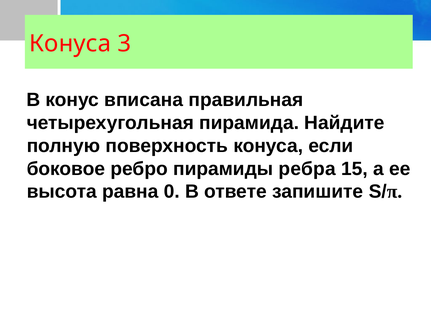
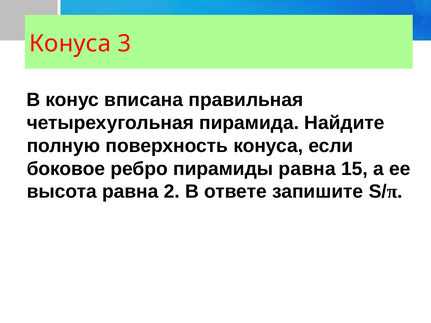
пирамиды ребра: ребра -> равна
0: 0 -> 2
